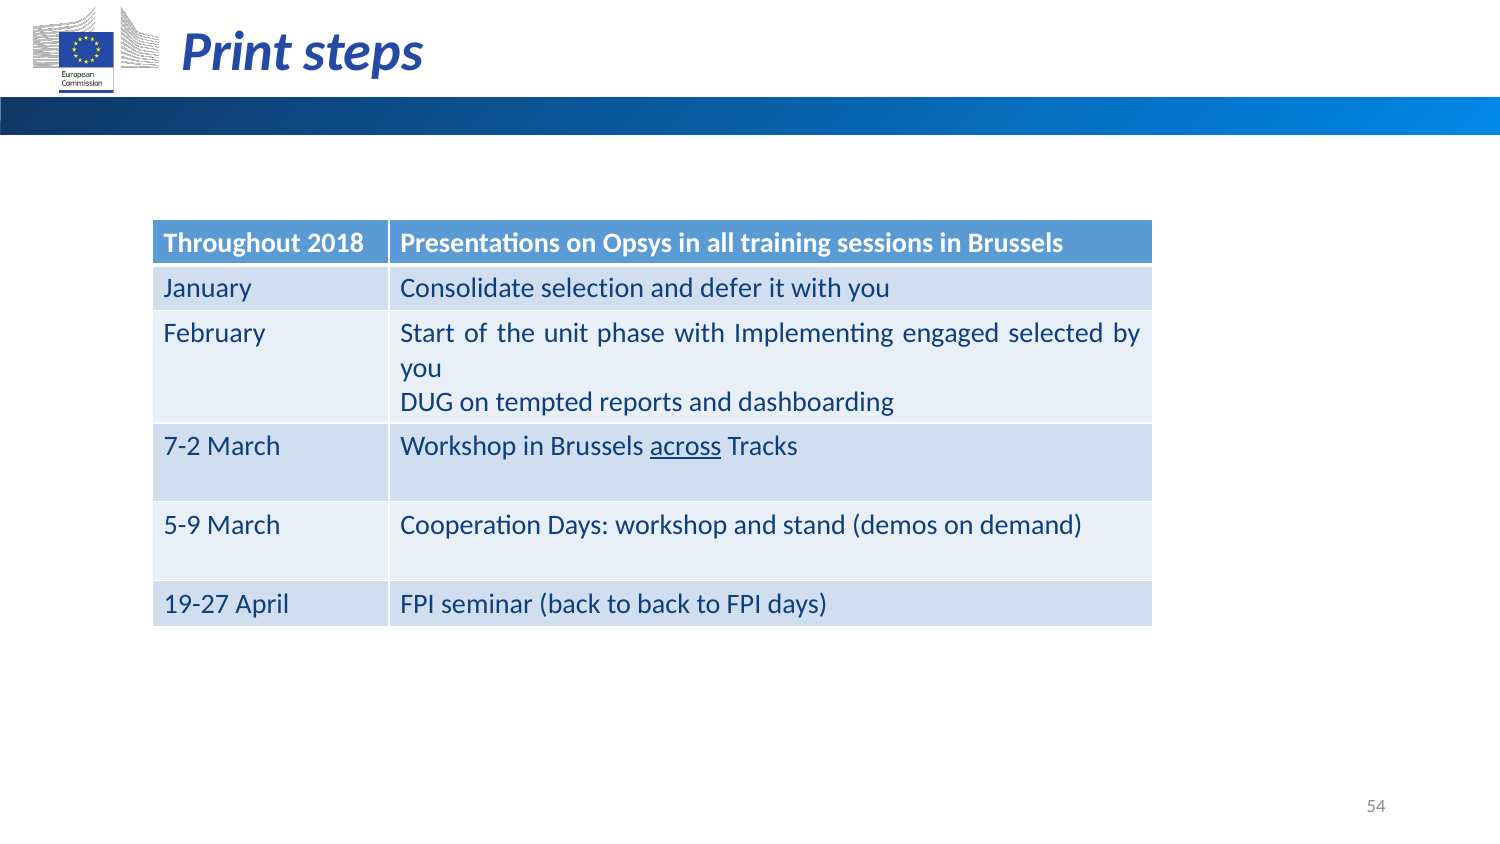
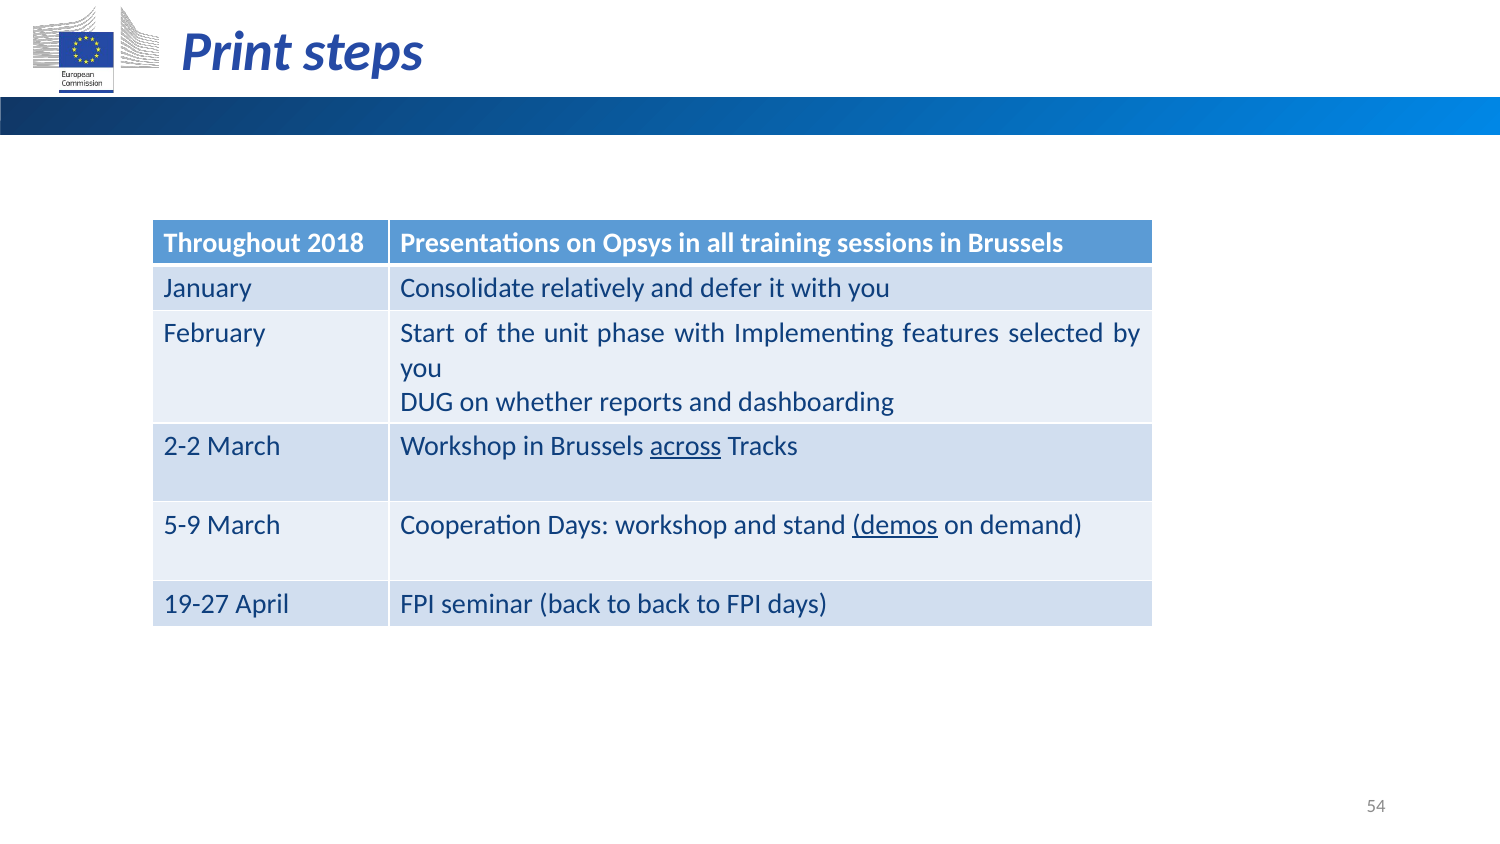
selection: selection -> relatively
engaged: engaged -> features
tempted: tempted -> whether
7-2: 7-2 -> 2-2
demos underline: none -> present
